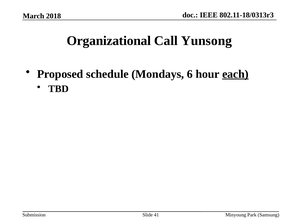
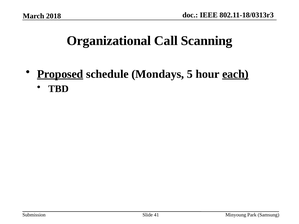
Yunsong: Yunsong -> Scanning
Proposed underline: none -> present
6: 6 -> 5
